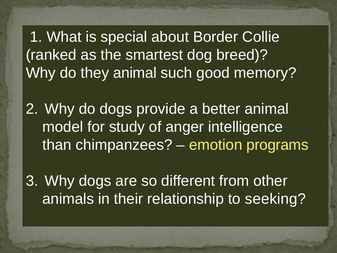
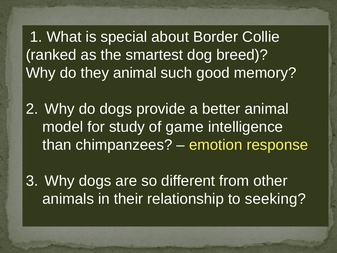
anger: anger -> game
programs: programs -> response
